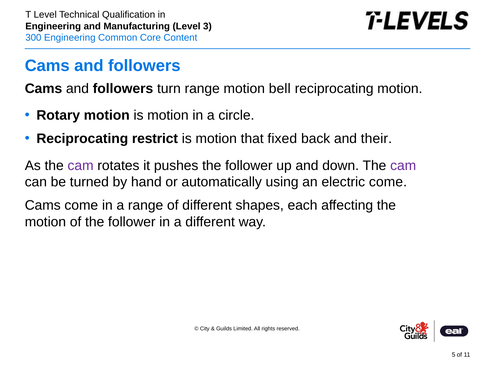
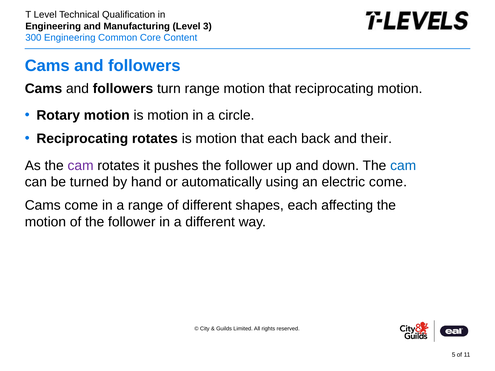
bell at (280, 89): bell -> that
Reciprocating restrict: restrict -> rotates
that fixed: fixed -> each
cam at (403, 166) colour: purple -> blue
